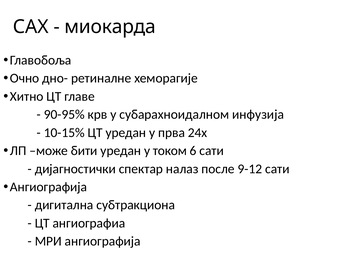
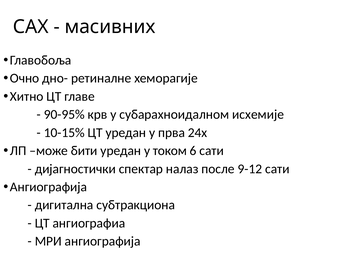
миокарда: миокарда -> масивних
инфузија: инфузија -> исхемије
